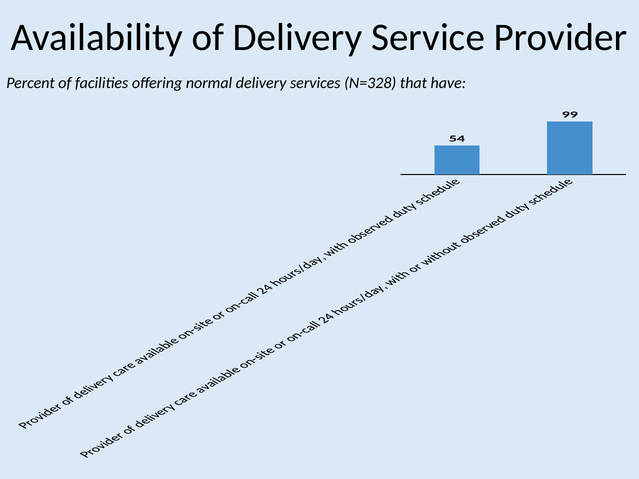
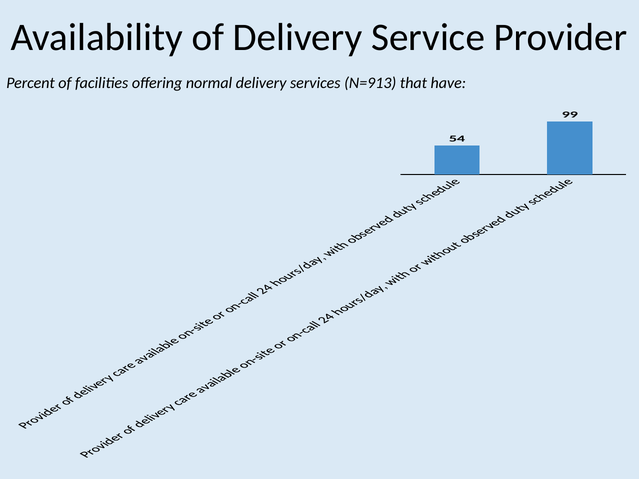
N=328: N=328 -> N=913
